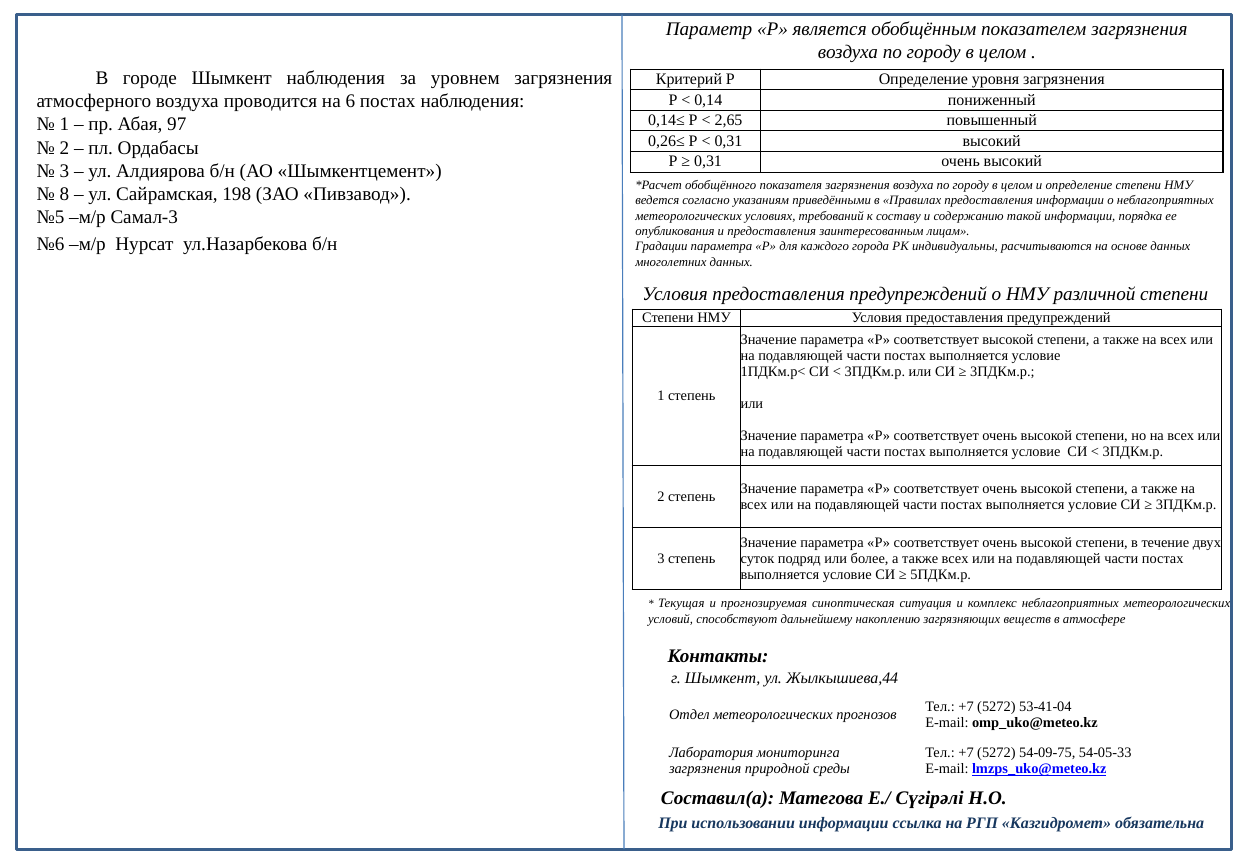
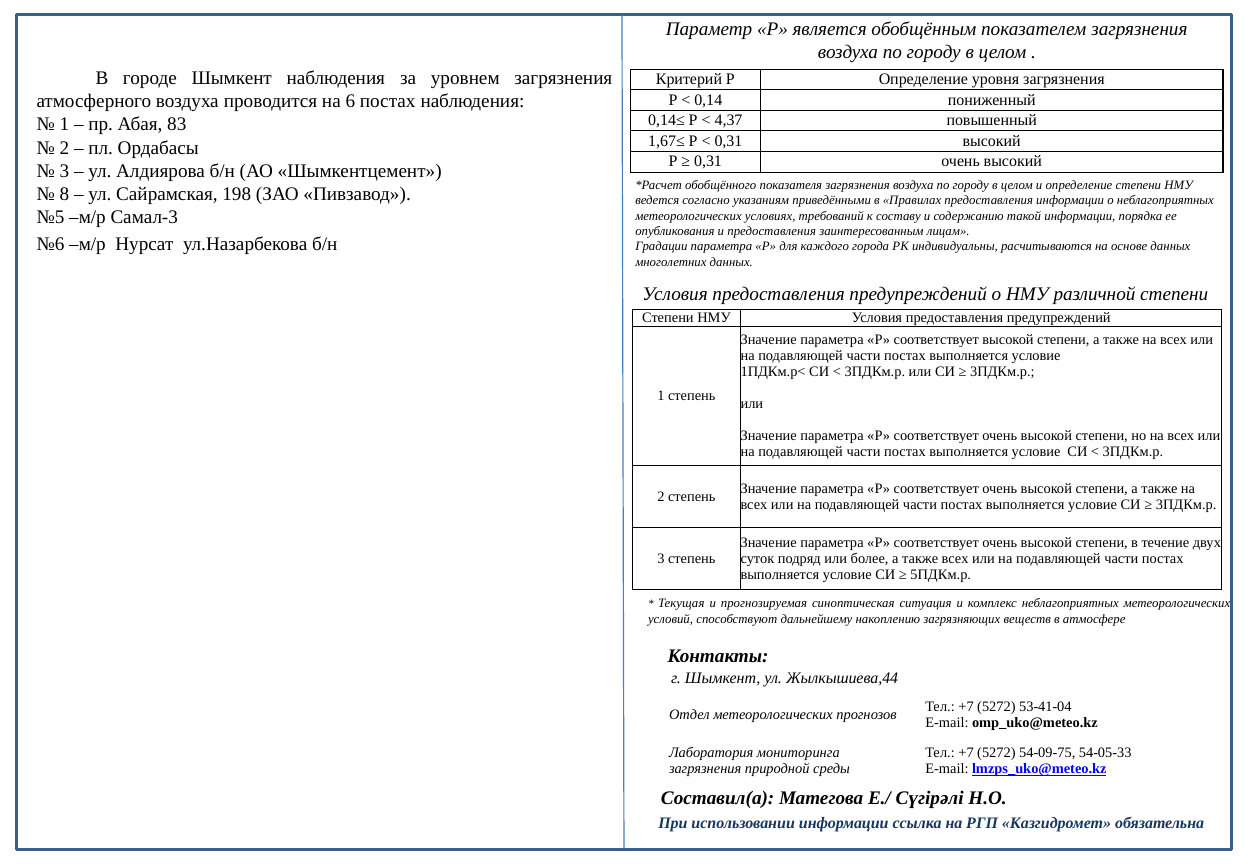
2,65: 2,65 -> 4,37
97: 97 -> 83
0,26≤: 0,26≤ -> 1,67≤
